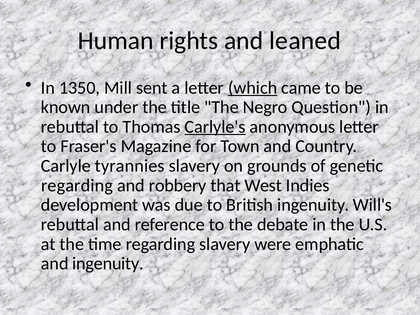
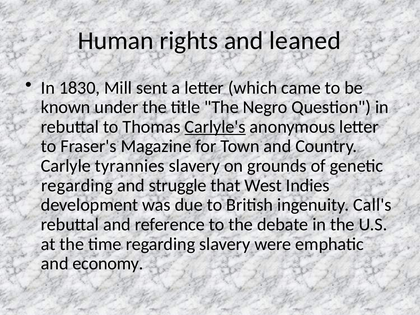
1350: 1350 -> 1830
which underline: present -> none
robbery: robbery -> struggle
Will's: Will's -> Call's
and ingenuity: ingenuity -> economy
